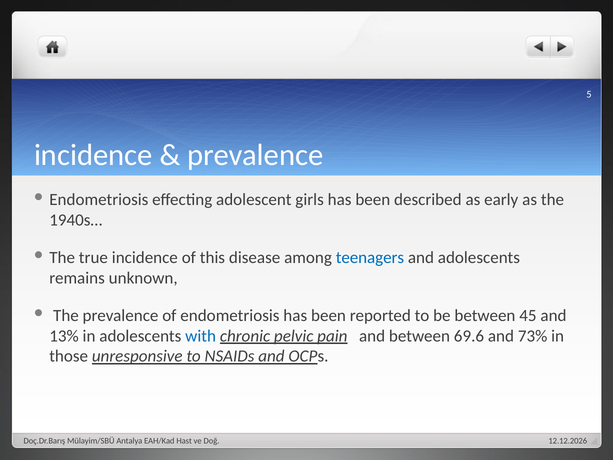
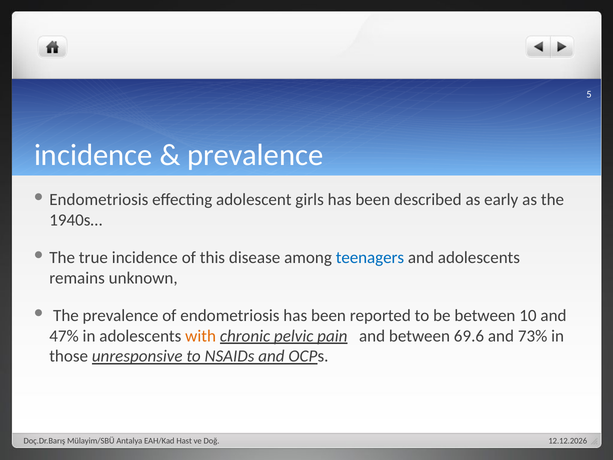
45: 45 -> 10
13%: 13% -> 47%
with colour: blue -> orange
